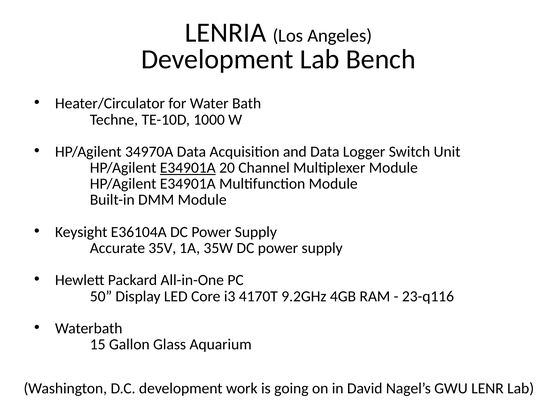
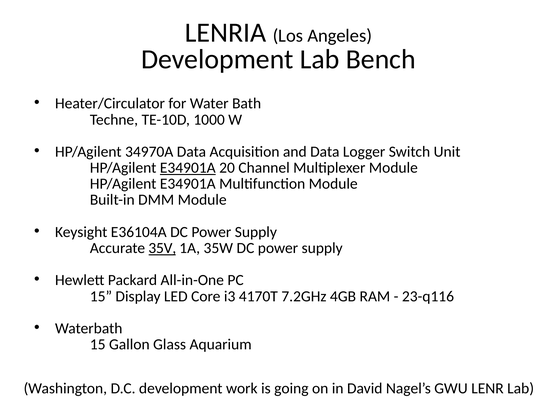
35V underline: none -> present
50 at (101, 297): 50 -> 15
9.2GHz: 9.2GHz -> 7.2GHz
